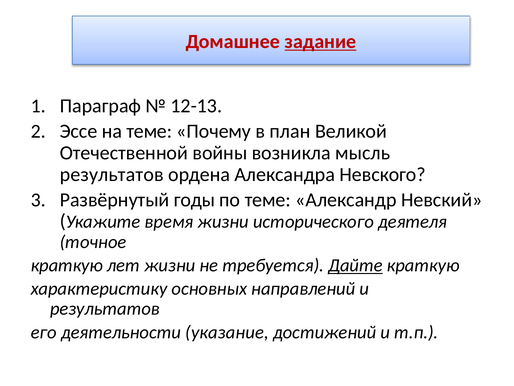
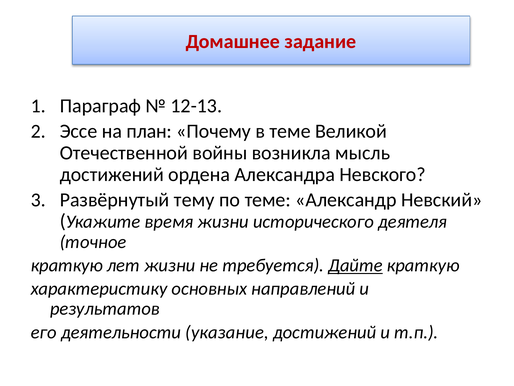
задание underline: present -> none
на теме: теме -> план
в план: план -> теме
результатов at (112, 174): результатов -> достижений
годы: годы -> тему
